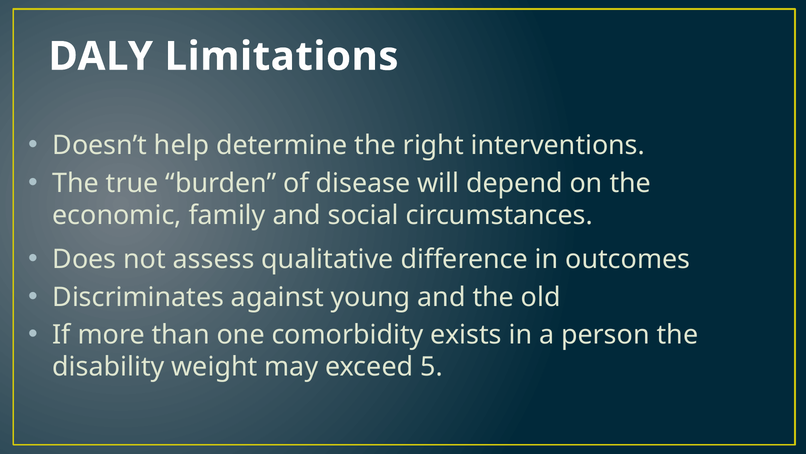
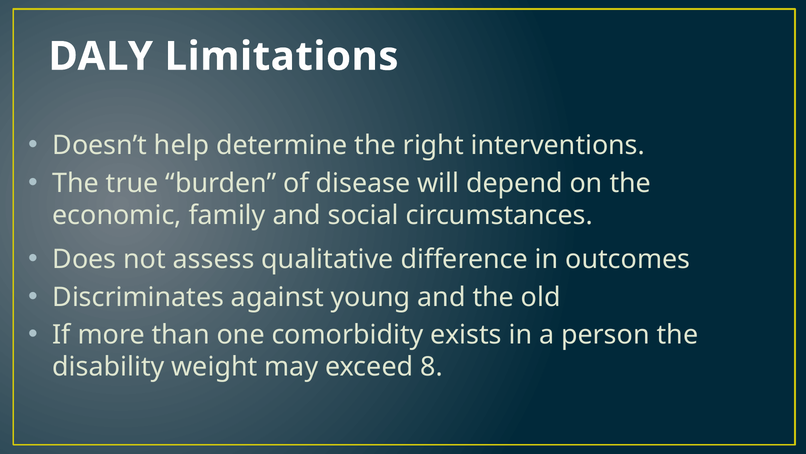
5: 5 -> 8
